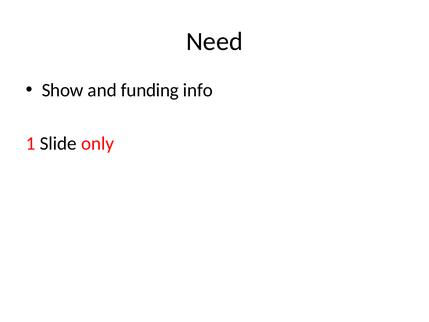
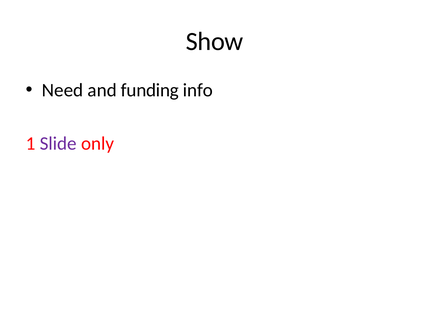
Need: Need -> Show
Show: Show -> Need
Slide colour: black -> purple
